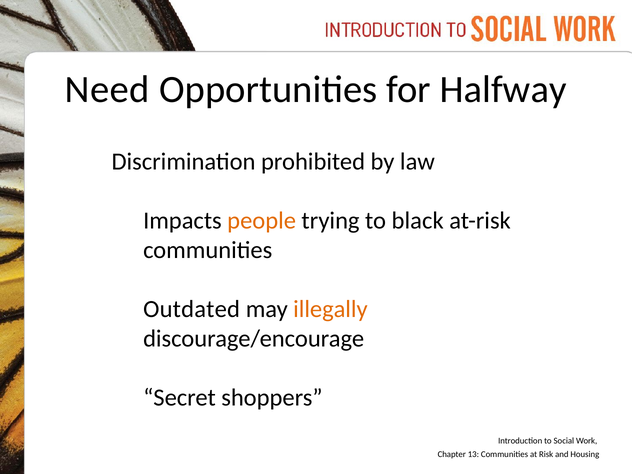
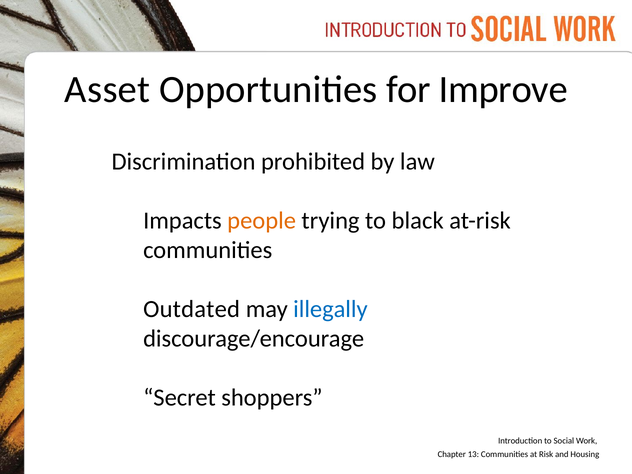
Need: Need -> Asset
Halfway: Halfway -> Improve
illegally colour: orange -> blue
